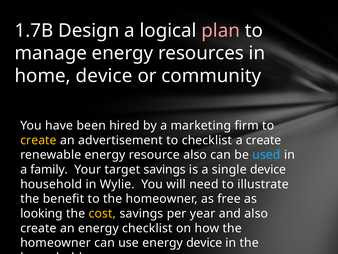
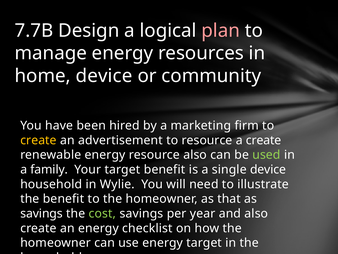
1.7B: 1.7B -> 7.7B
to checklist: checklist -> resource
used colour: light blue -> light green
target savings: savings -> benefit
free: free -> that
looking at (42, 213): looking -> savings
cost colour: yellow -> light green
energy device: device -> target
